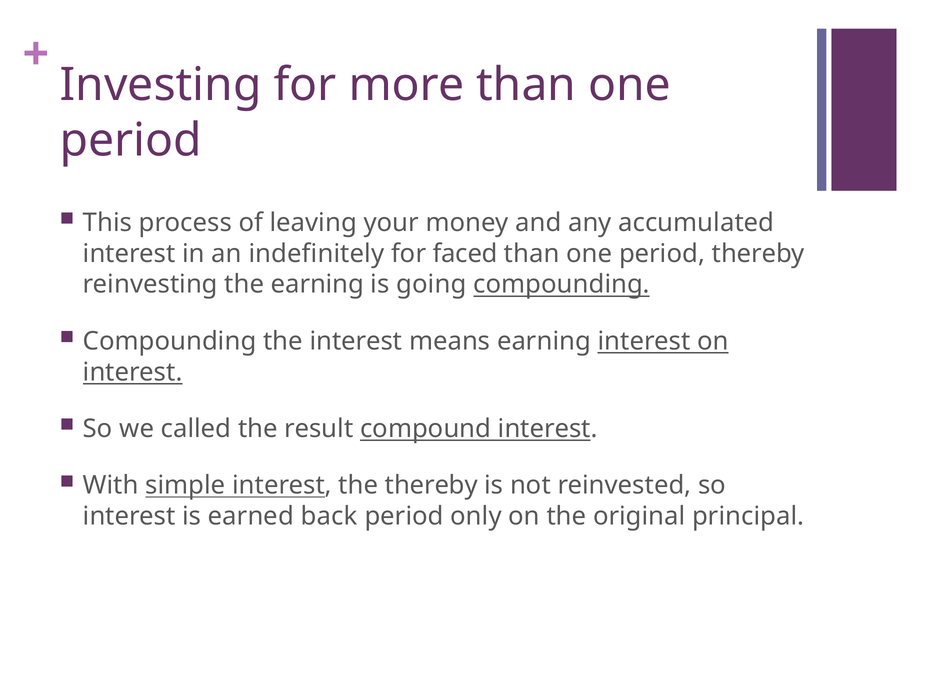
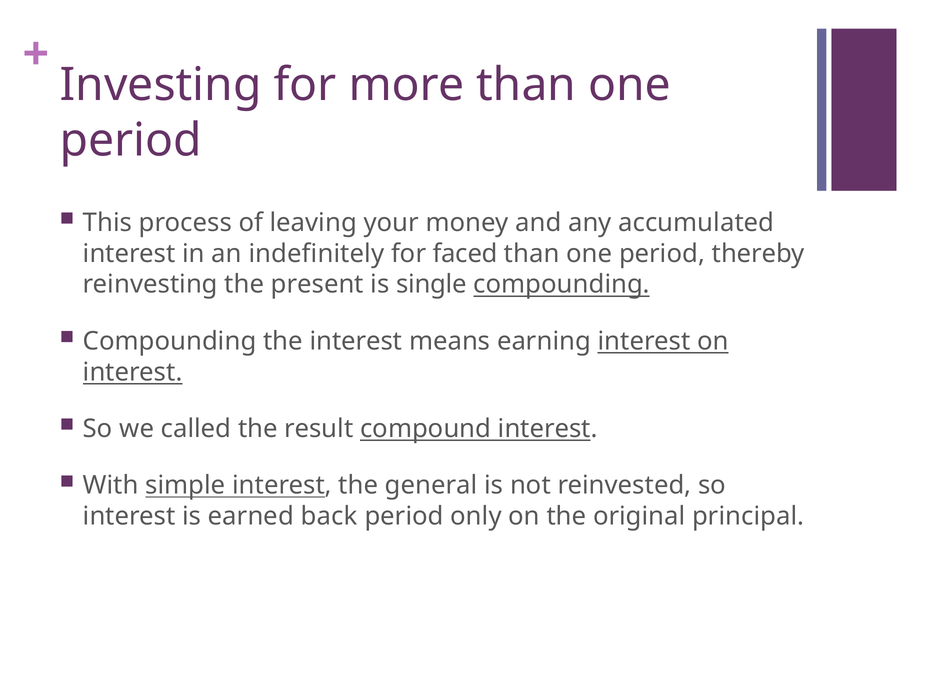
the earning: earning -> present
going: going -> single
the thereby: thereby -> general
